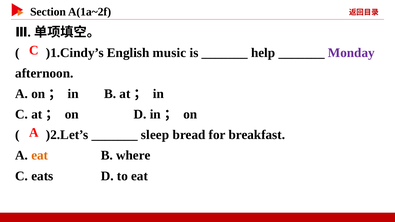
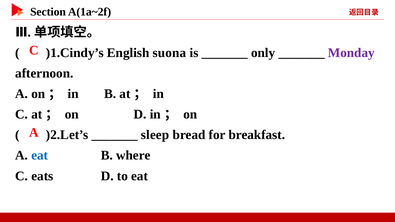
music: music -> suona
help: help -> only
eat at (40, 156) colour: orange -> blue
